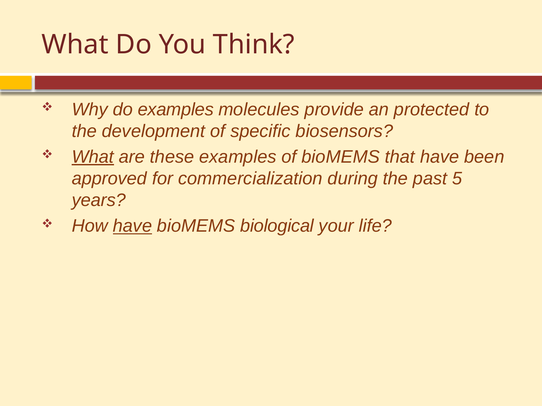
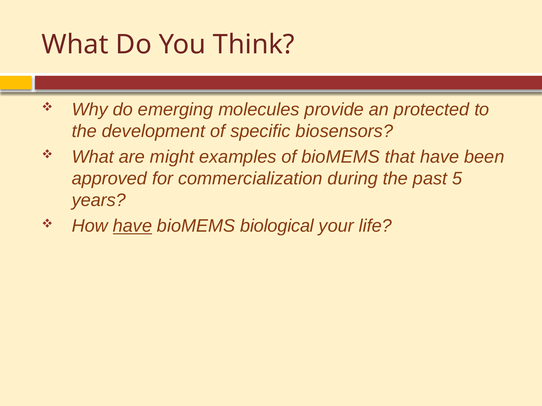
do examples: examples -> emerging
What at (93, 157) underline: present -> none
these: these -> might
